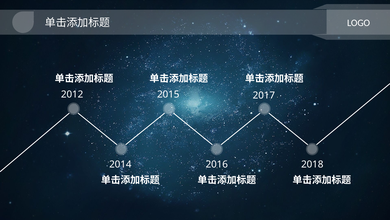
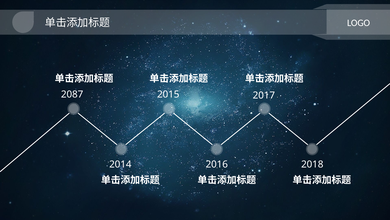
2012: 2012 -> 2087
